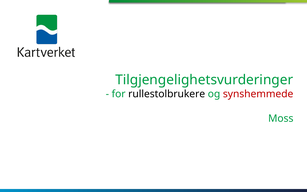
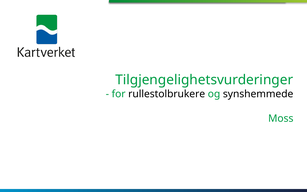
synshemmede colour: red -> black
